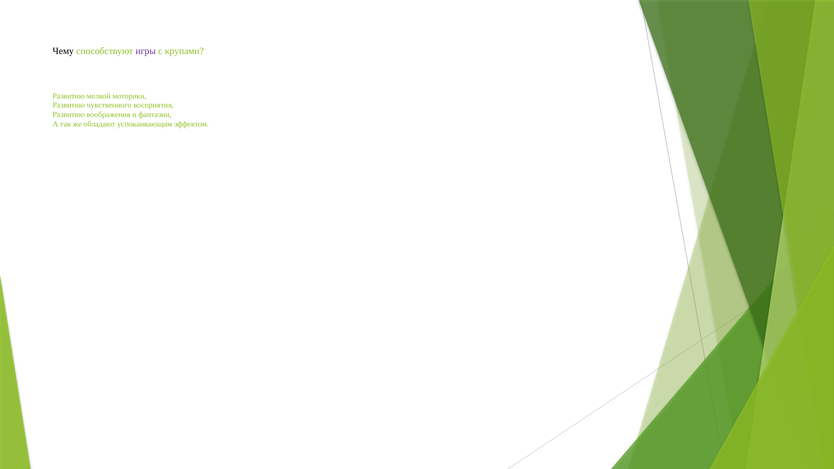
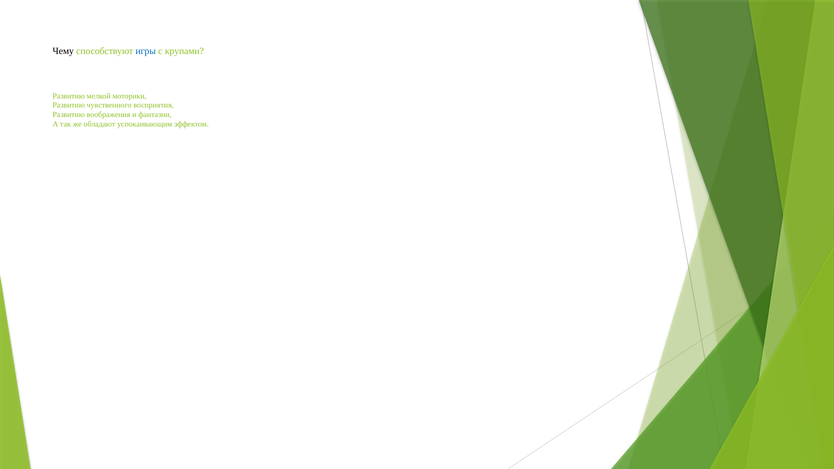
игры colour: purple -> blue
